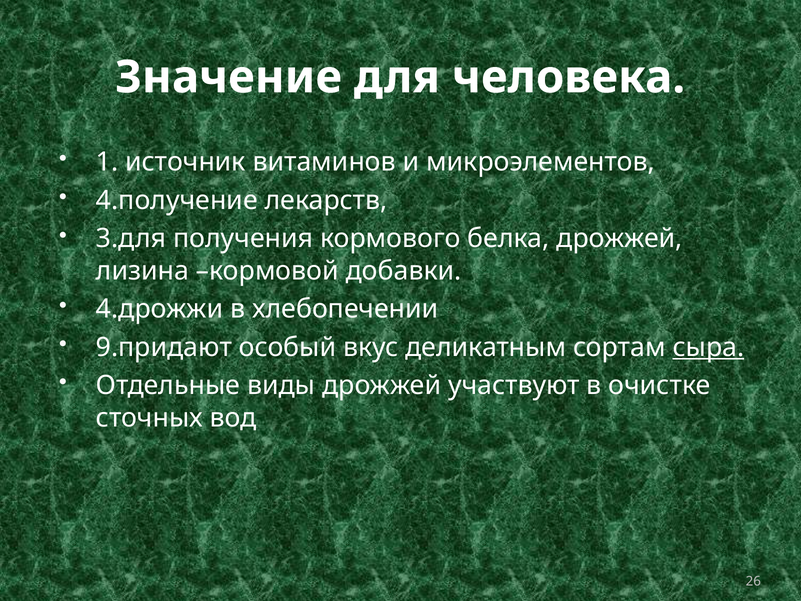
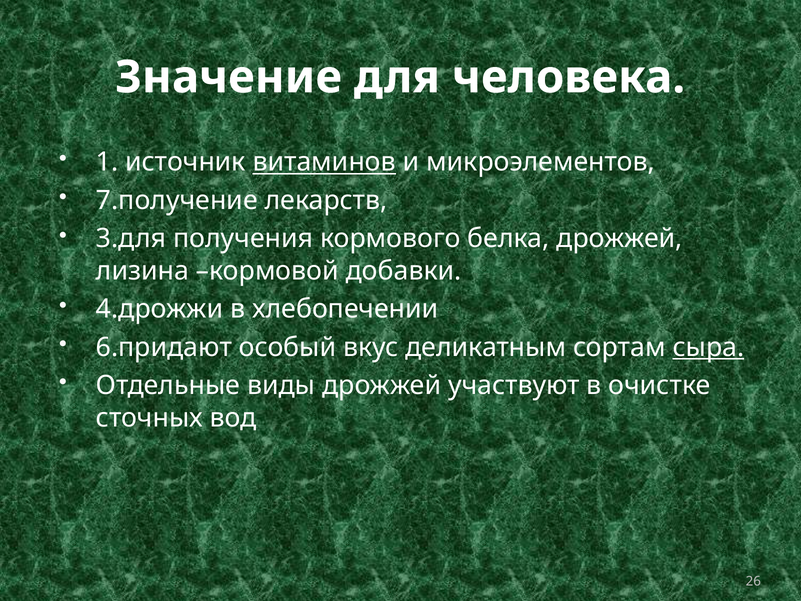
витаминов underline: none -> present
4.получение: 4.получение -> 7.получение
9.придают: 9.придают -> 6.придают
